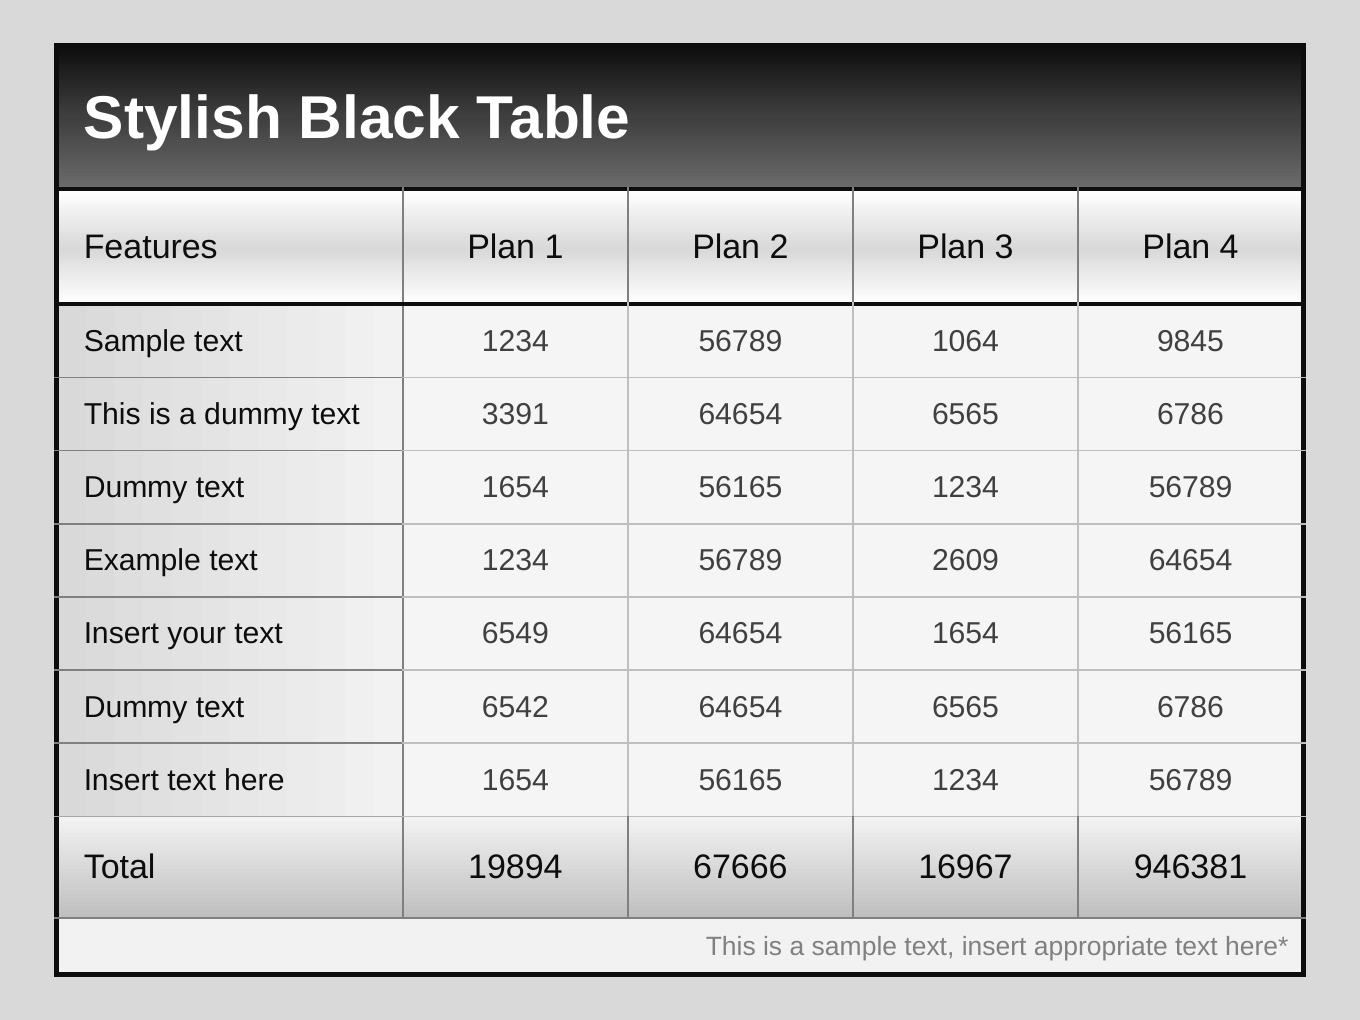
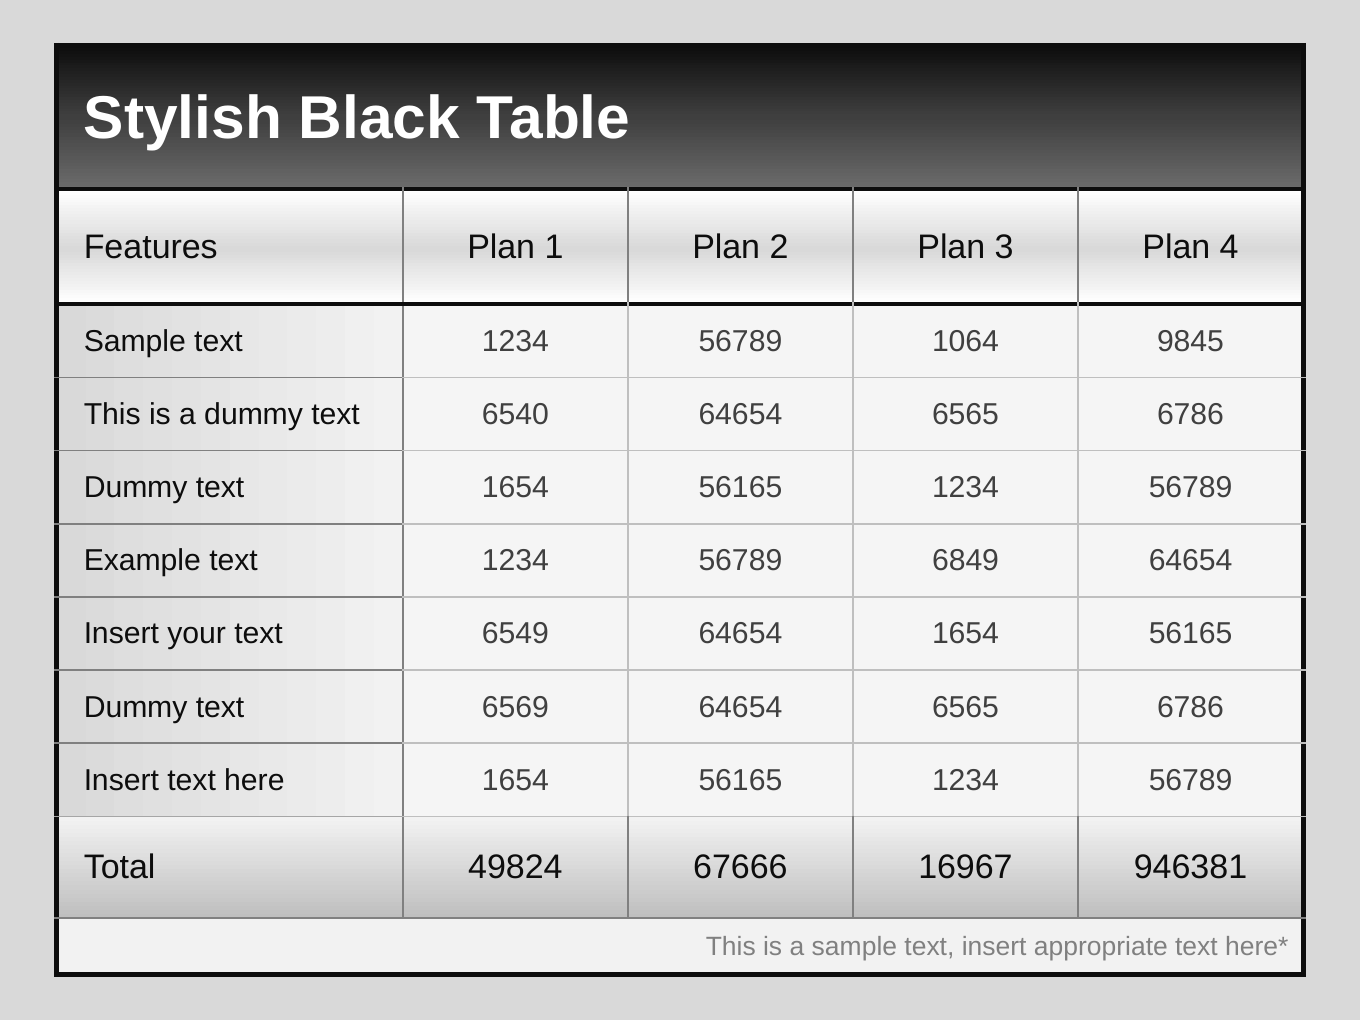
3391: 3391 -> 6540
2609: 2609 -> 6849
6542: 6542 -> 6569
19894: 19894 -> 49824
